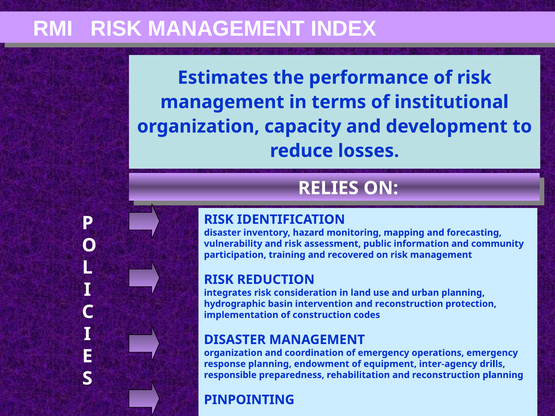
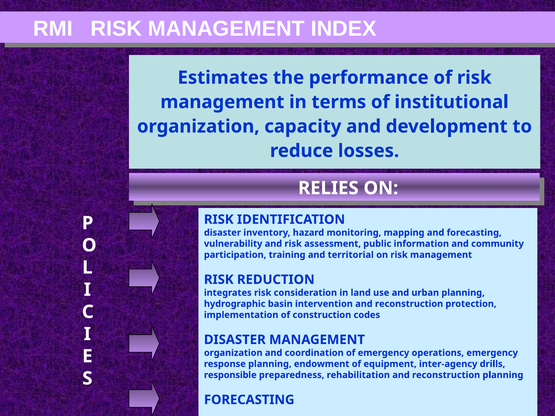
recovered: recovered -> territorial
PINPOINTING at (249, 400): PINPOINTING -> FORECASTING
